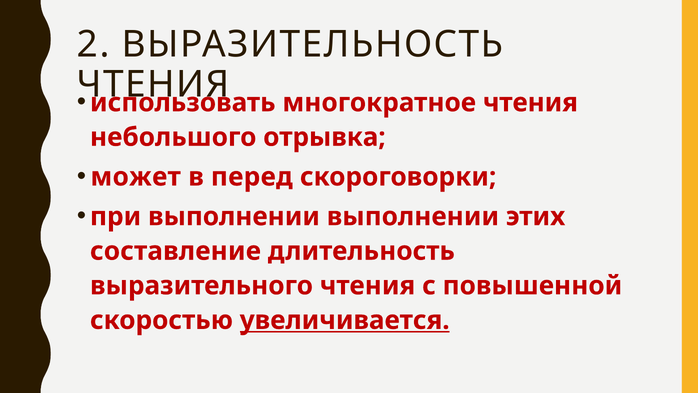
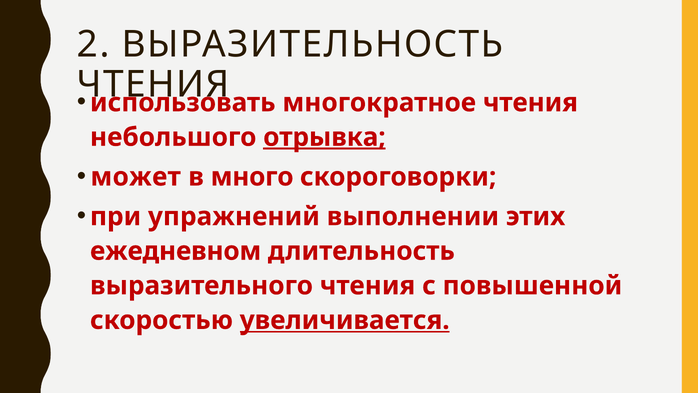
отрывка underline: none -> present
перед: перед -> много
при выполнении: выполнении -> упражнений
составление: составление -> ежедневном
